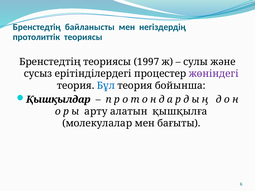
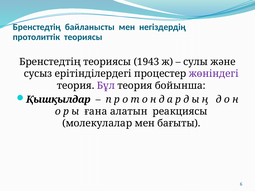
1997: 1997 -> 1943
Бұл colour: blue -> purple
арту: арту -> ғана
қышқылға: қышқылға -> реакциясы
